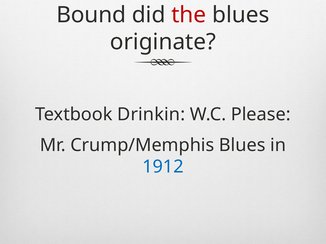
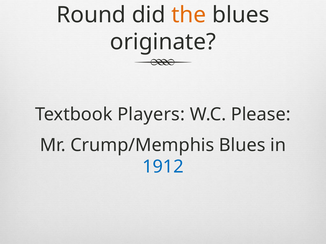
Bound: Bound -> Round
the colour: red -> orange
Drinkin: Drinkin -> Players
